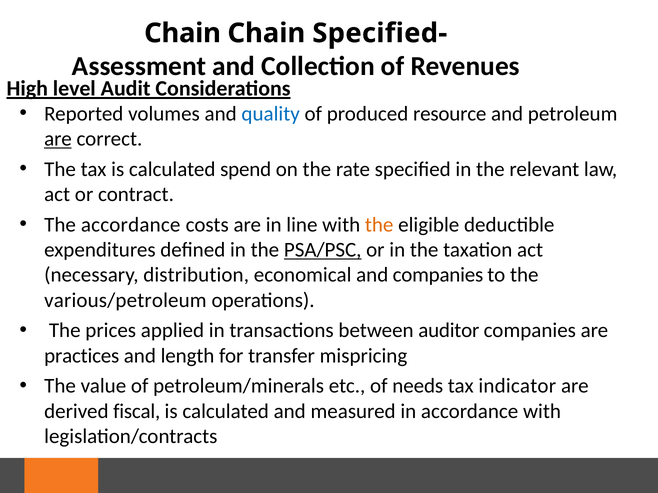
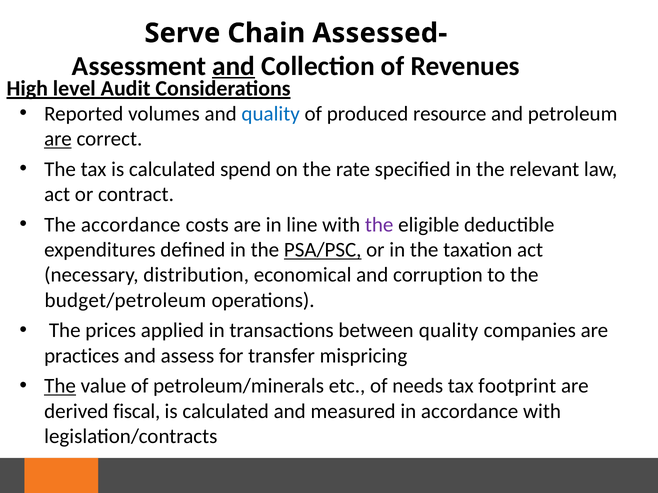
Chain at (183, 33): Chain -> Serve
Specified-: Specified- -> Assessed-
and at (234, 66) underline: none -> present
the at (379, 225) colour: orange -> purple
and companies: companies -> corruption
various/petroleum: various/petroleum -> budget/petroleum
between auditor: auditor -> quality
length: length -> assess
The at (60, 386) underline: none -> present
indicator: indicator -> footprint
